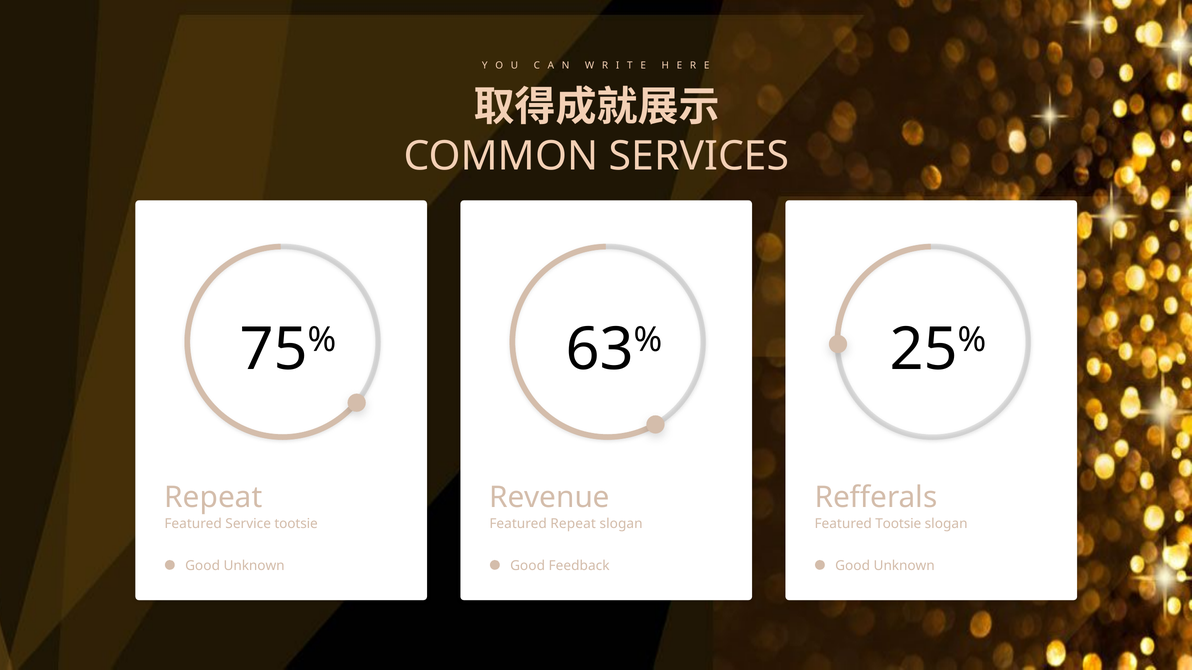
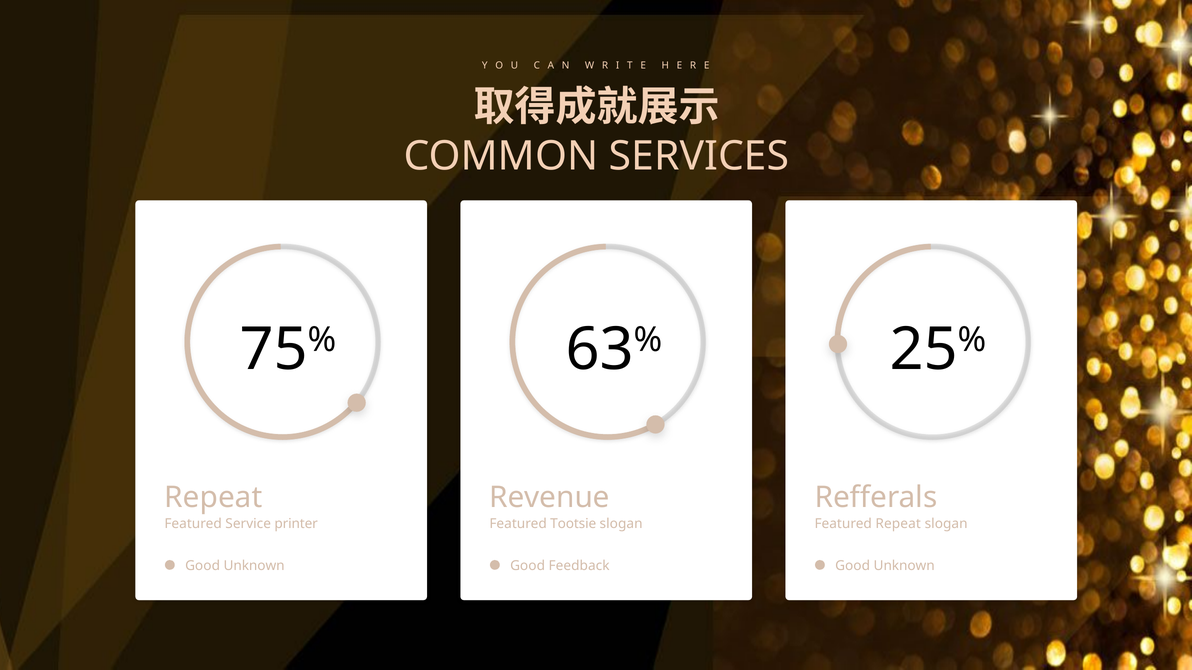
Service tootsie: tootsie -> printer
Featured Repeat: Repeat -> Tootsie
Featured Tootsie: Tootsie -> Repeat
